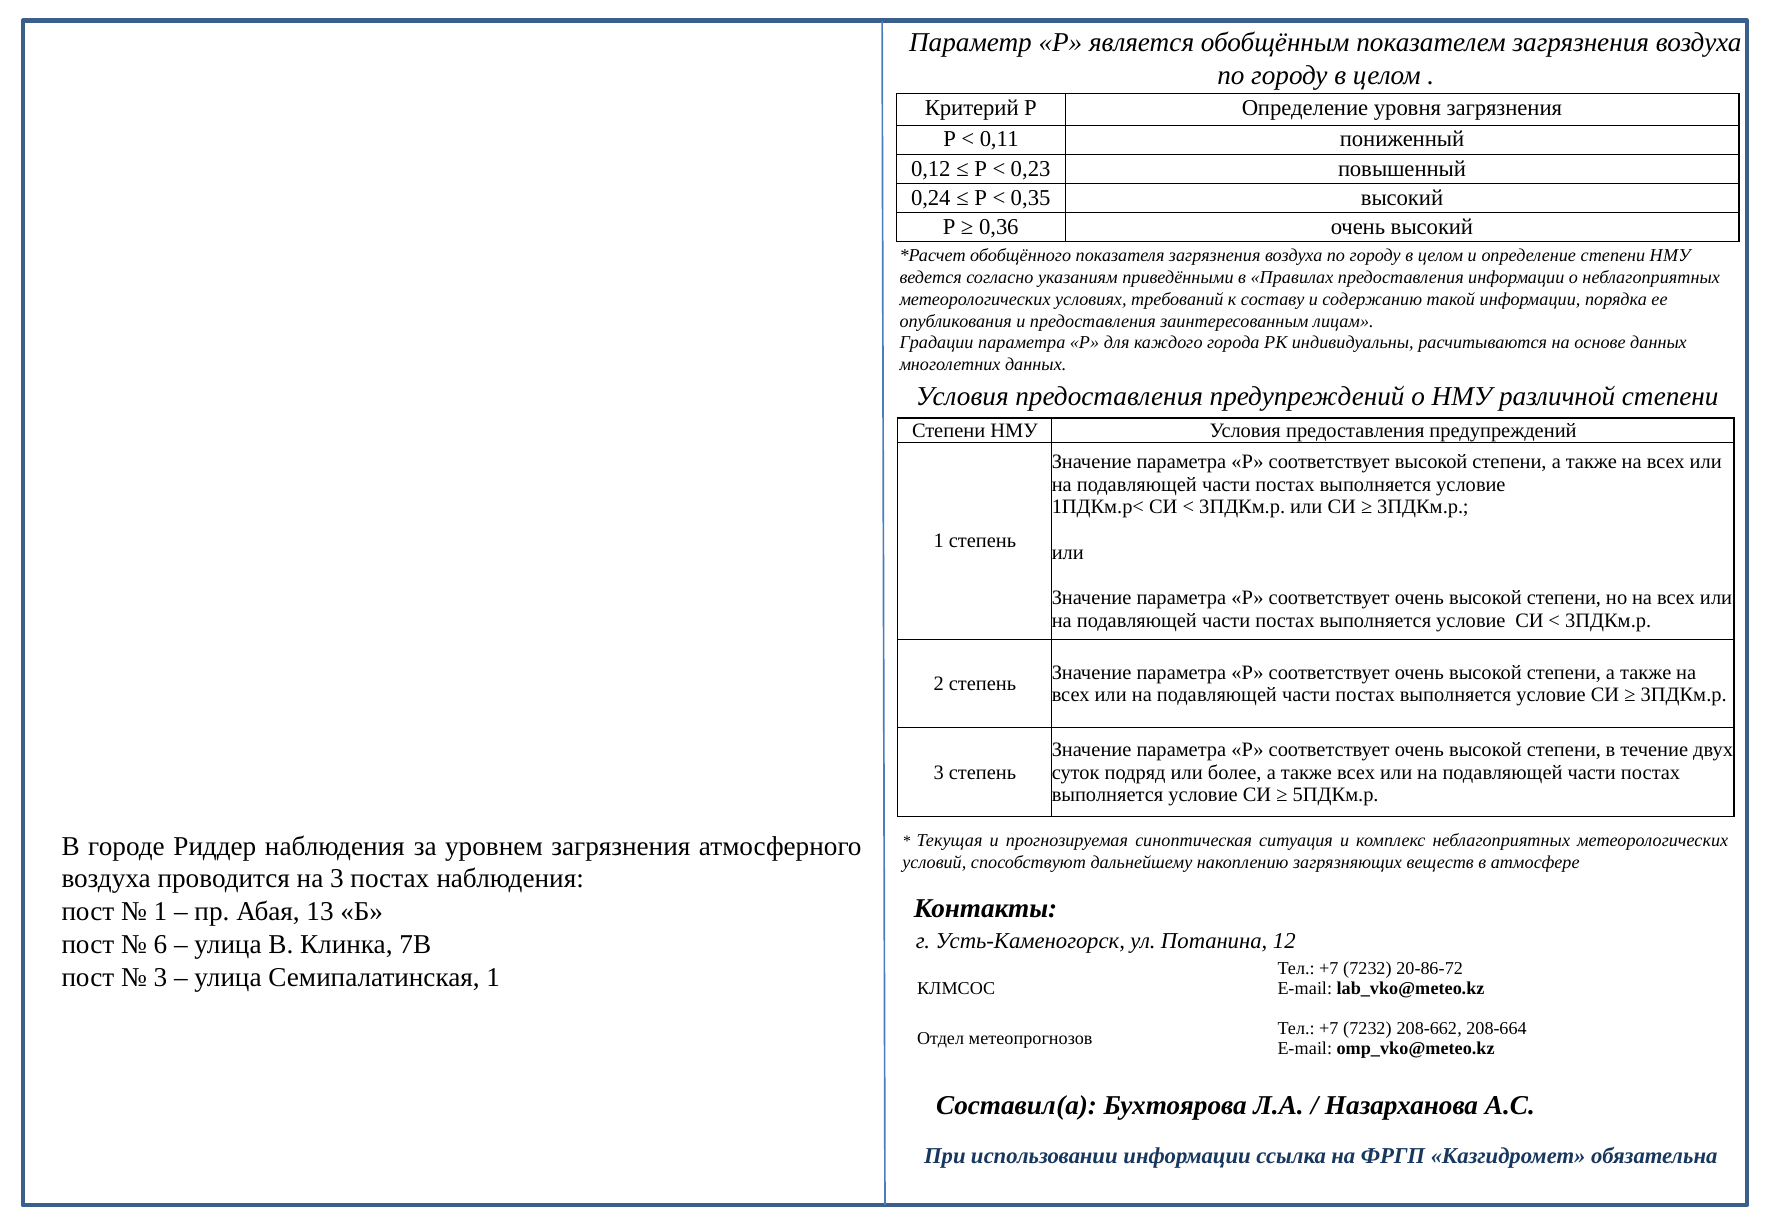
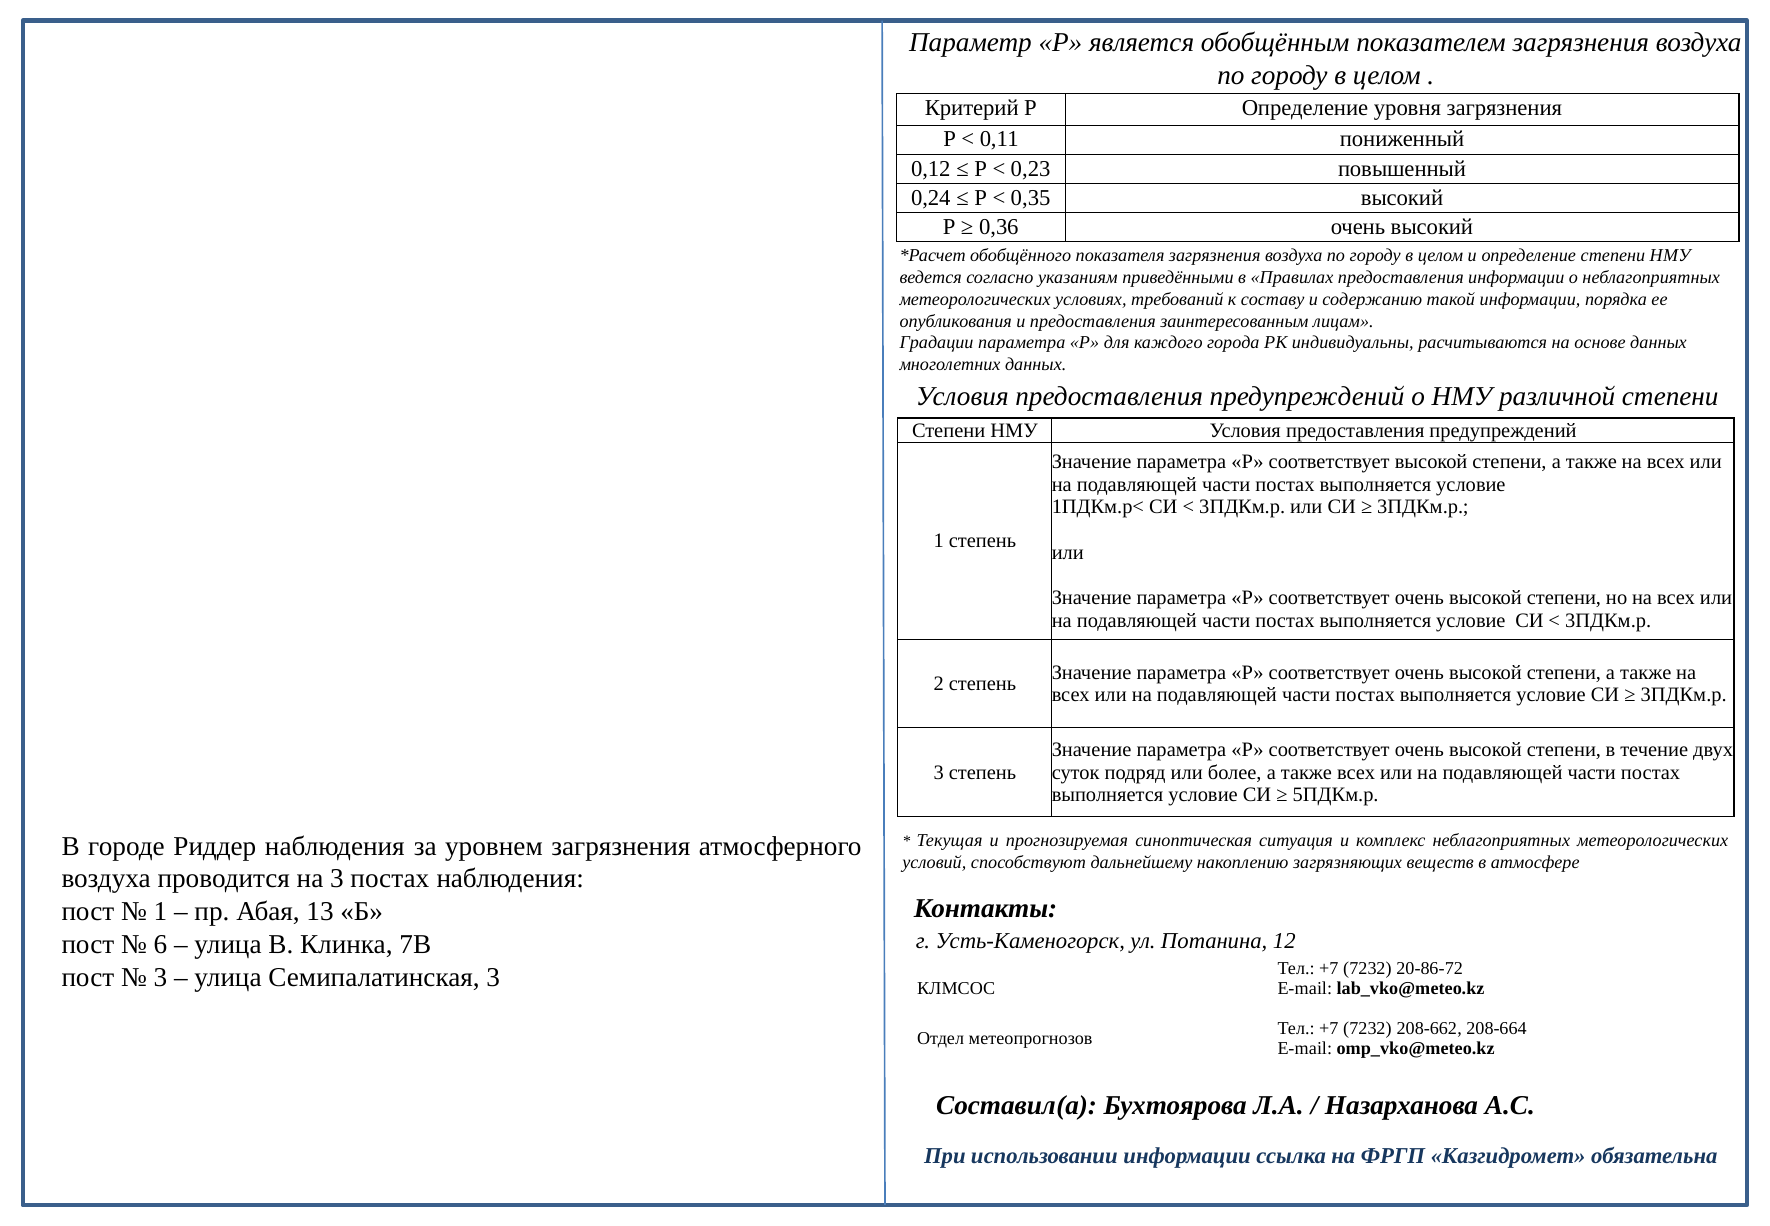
Семипалатинская 1: 1 -> 3
